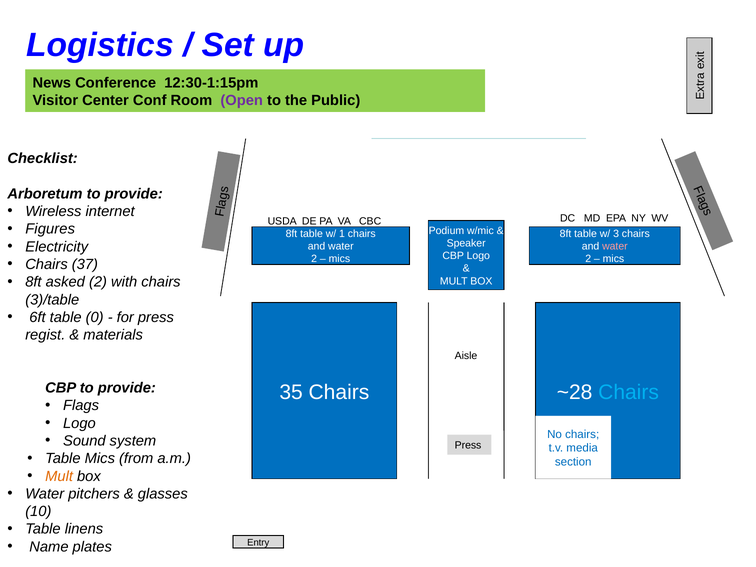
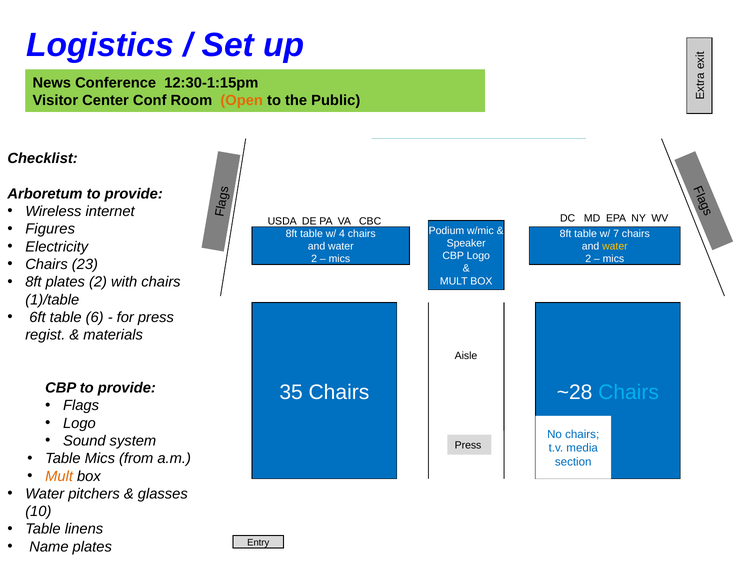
Open colour: purple -> orange
1: 1 -> 4
3: 3 -> 7
water at (615, 246) colour: pink -> yellow
37: 37 -> 23
8ft asked: asked -> plates
3)/table: 3)/table -> 1)/table
0: 0 -> 6
